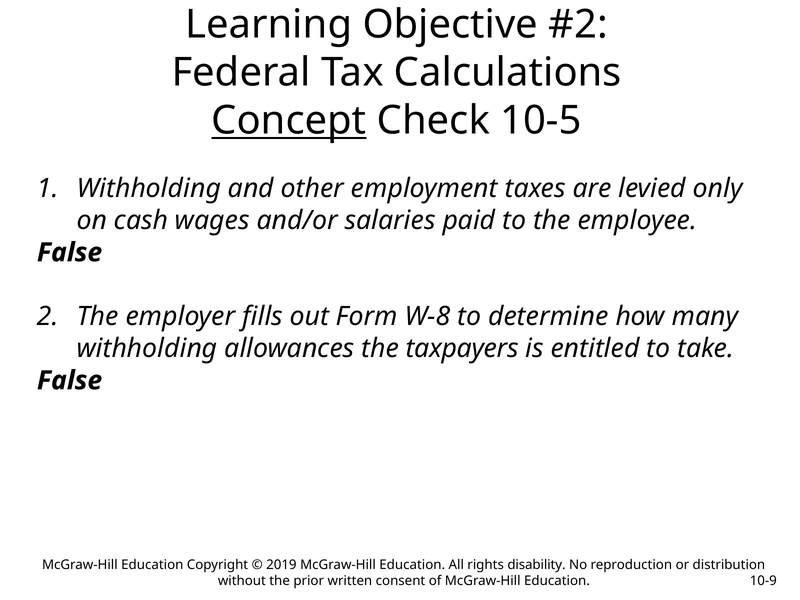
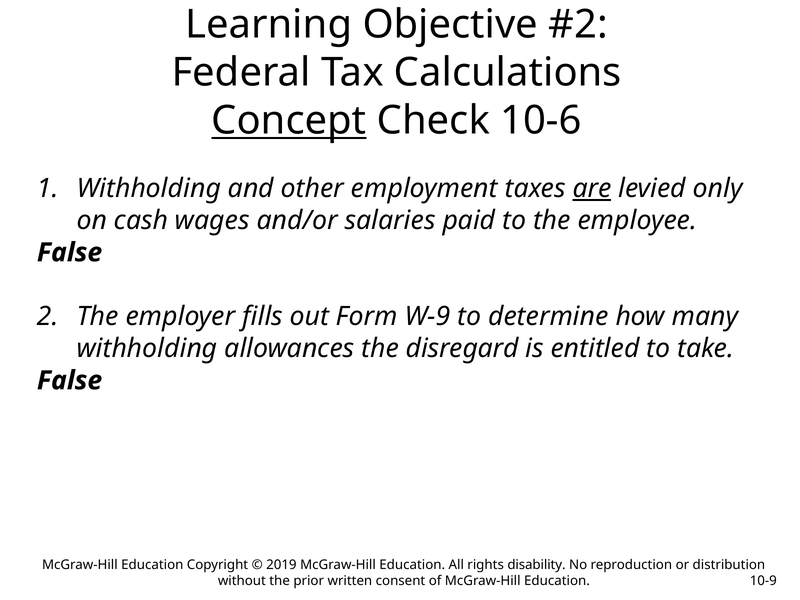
10-5: 10-5 -> 10-6
are underline: none -> present
W-8: W-8 -> W-9
taxpayers: taxpayers -> disregard
